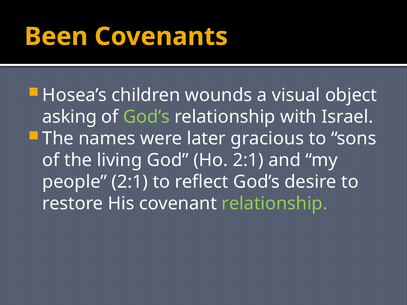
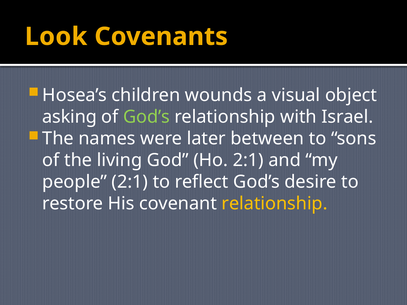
Been: Been -> Look
gracious: gracious -> between
relationship at (275, 204) colour: light green -> yellow
